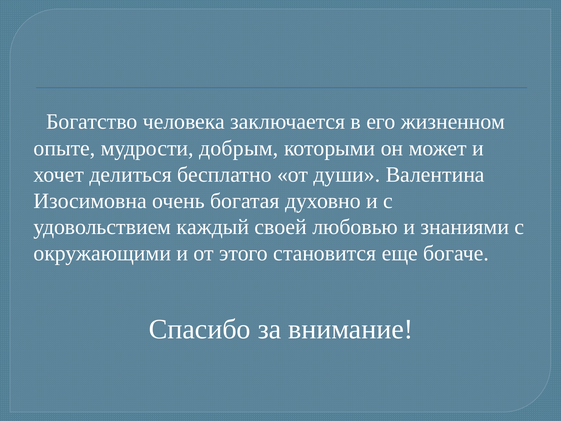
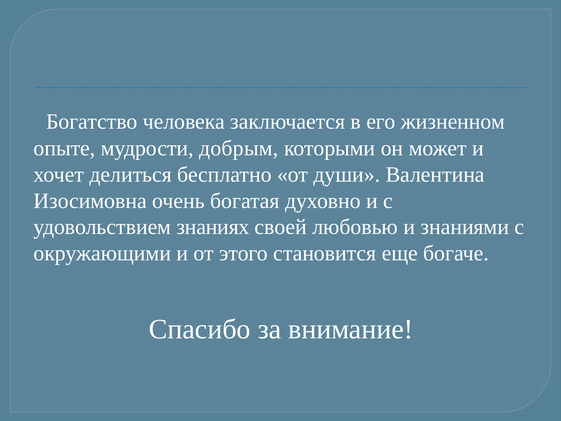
каждый: каждый -> знаниях
